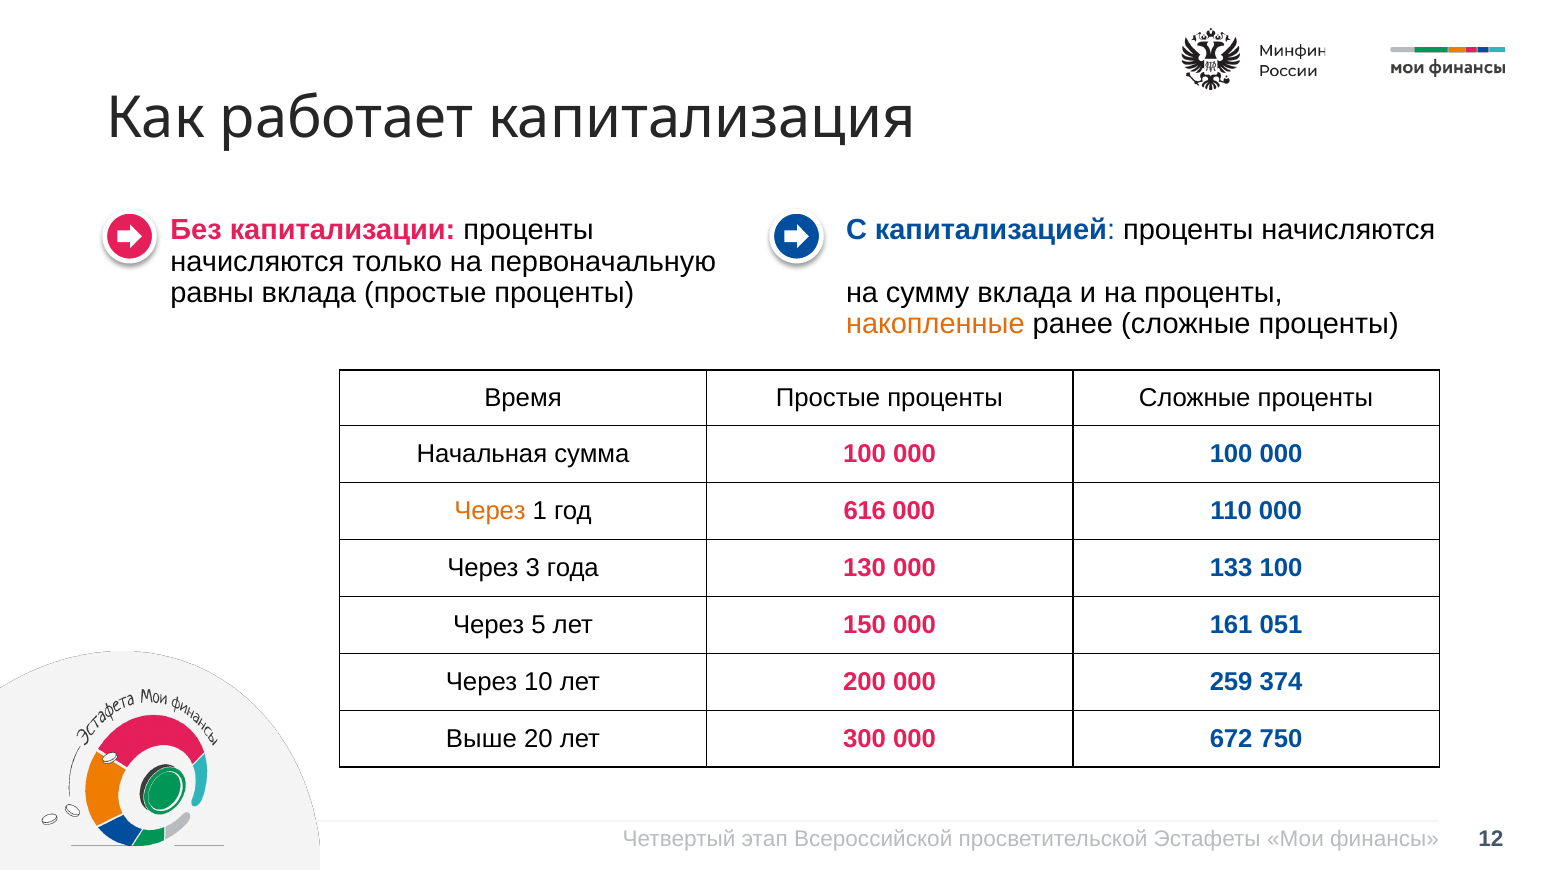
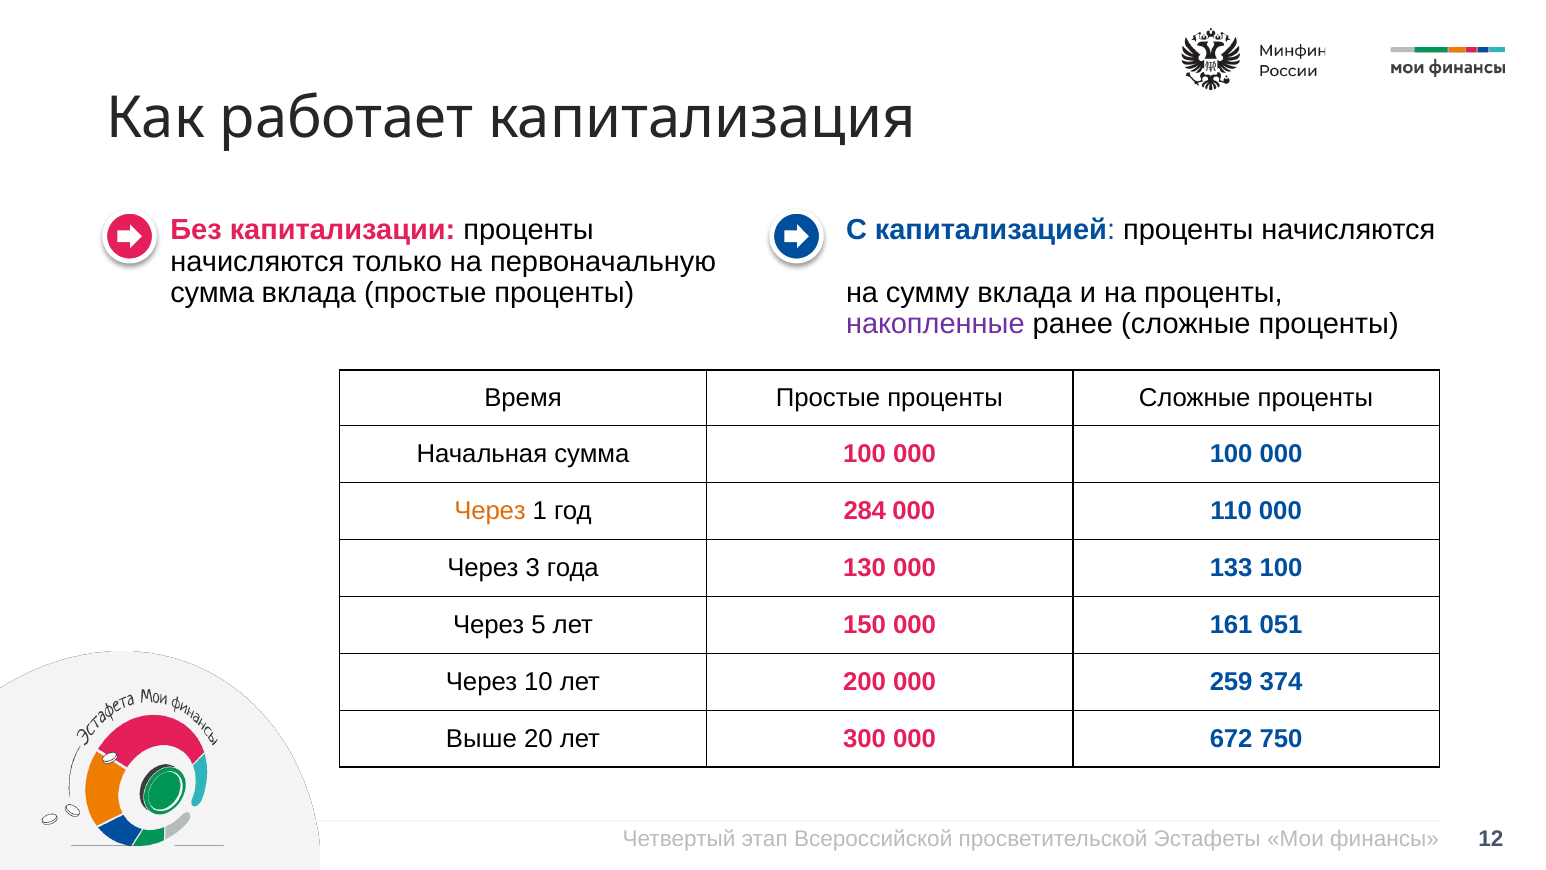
равны at (212, 293): равны -> сумма
накопленные colour: orange -> purple
616: 616 -> 284
